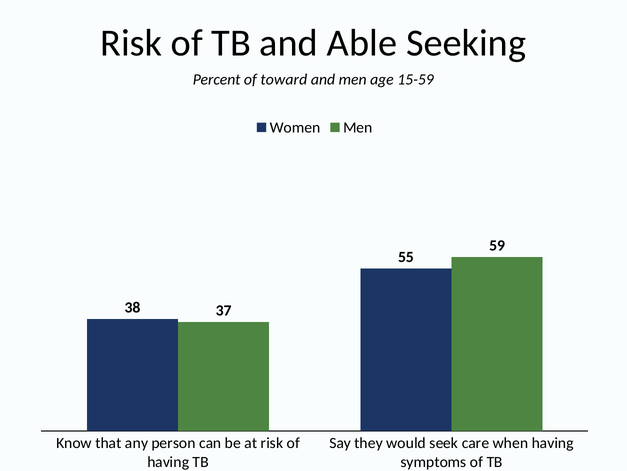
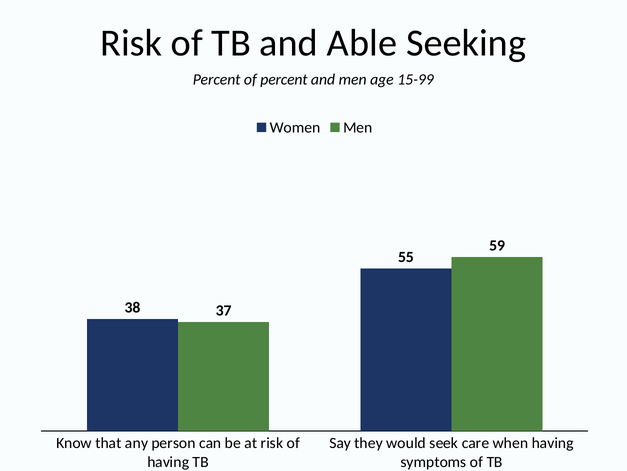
of toward: toward -> percent
15-59: 15-59 -> 15-99
